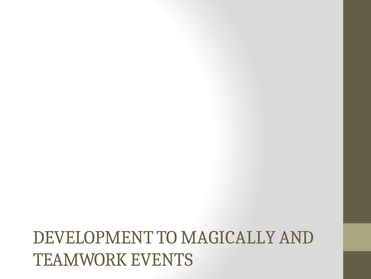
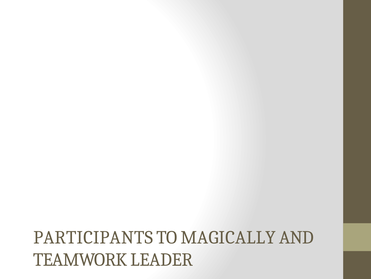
DEVELOPMENT: DEVELOPMENT -> PARTICIPANTS
EVENTS: EVENTS -> LEADER
